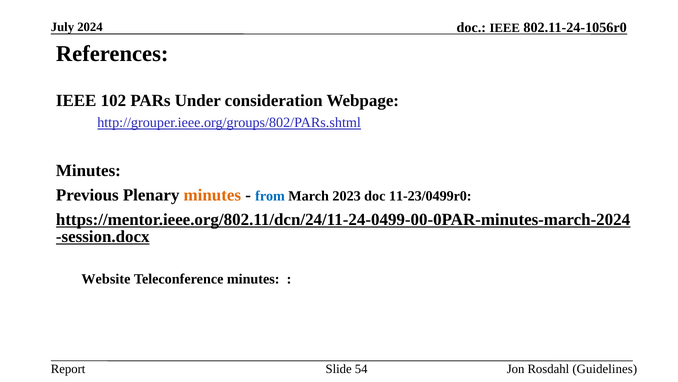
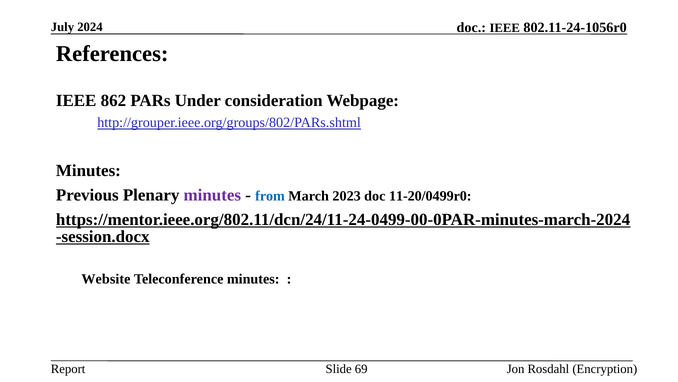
102: 102 -> 862
minutes at (212, 195) colour: orange -> purple
11-23/0499r0: 11-23/0499r0 -> 11-20/0499r0
54: 54 -> 69
Guidelines: Guidelines -> Encryption
